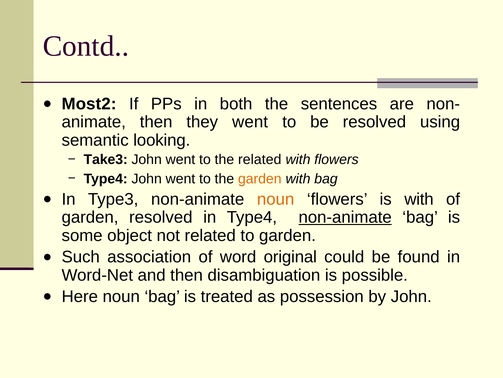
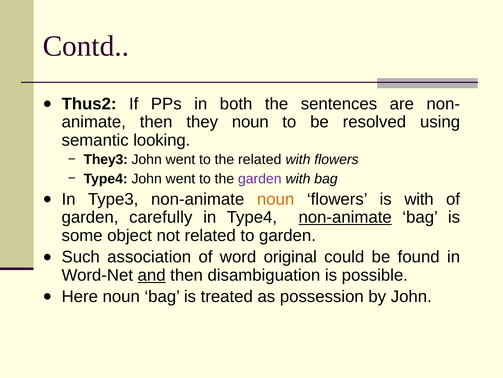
Most2: Most2 -> Thus2
they went: went -> noun
Take3: Take3 -> They3
garden at (260, 179) colour: orange -> purple
garden resolved: resolved -> carefully
and underline: none -> present
